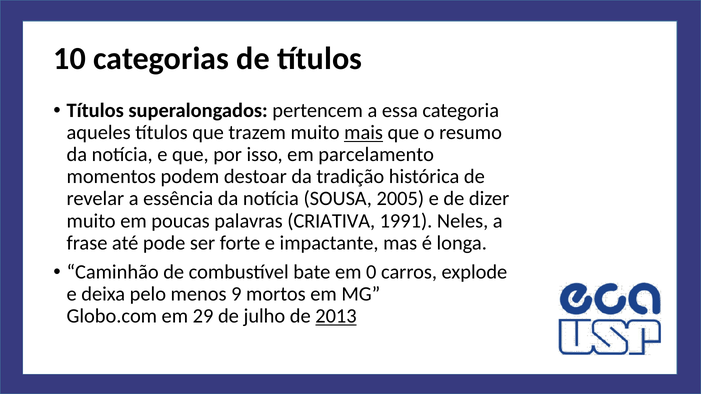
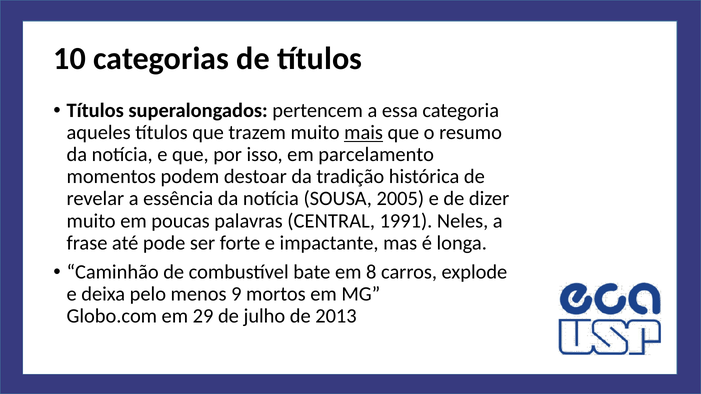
CRIATIVA: CRIATIVA -> CENTRAL
0: 0 -> 8
2013 underline: present -> none
